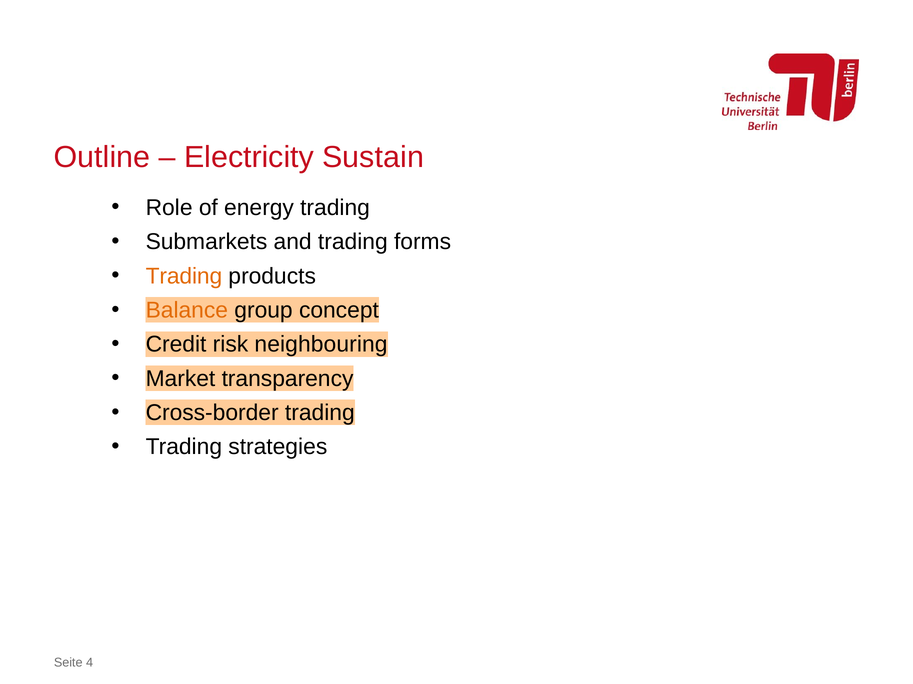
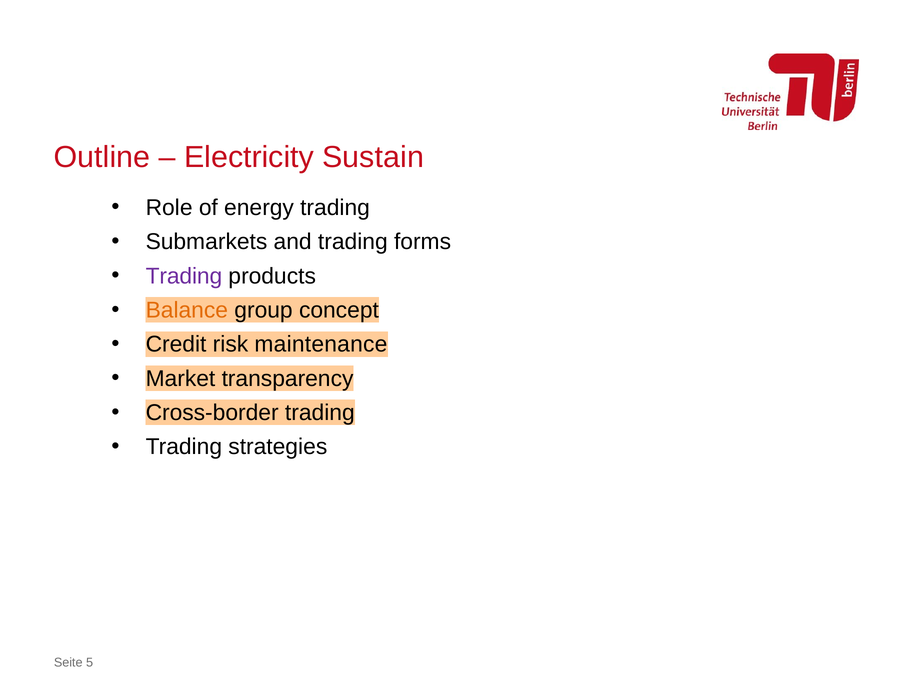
Trading at (184, 276) colour: orange -> purple
neighbouring: neighbouring -> maintenance
4: 4 -> 5
